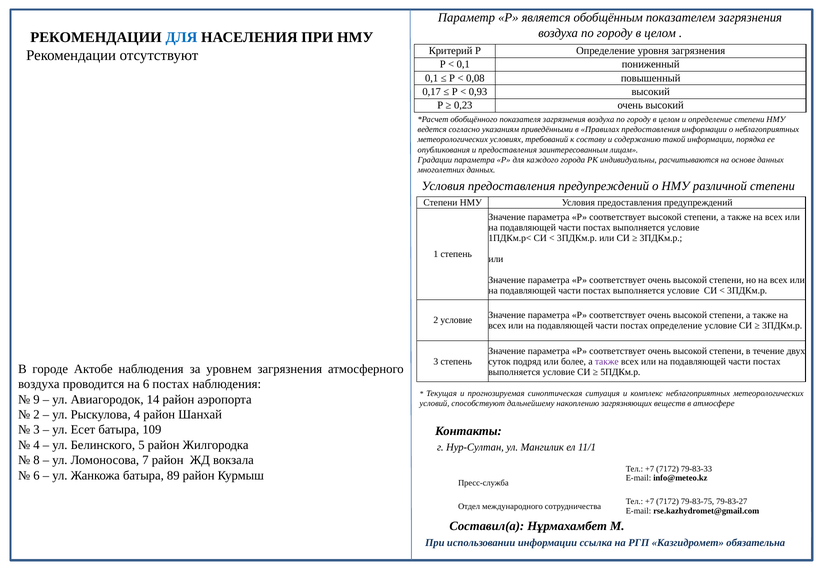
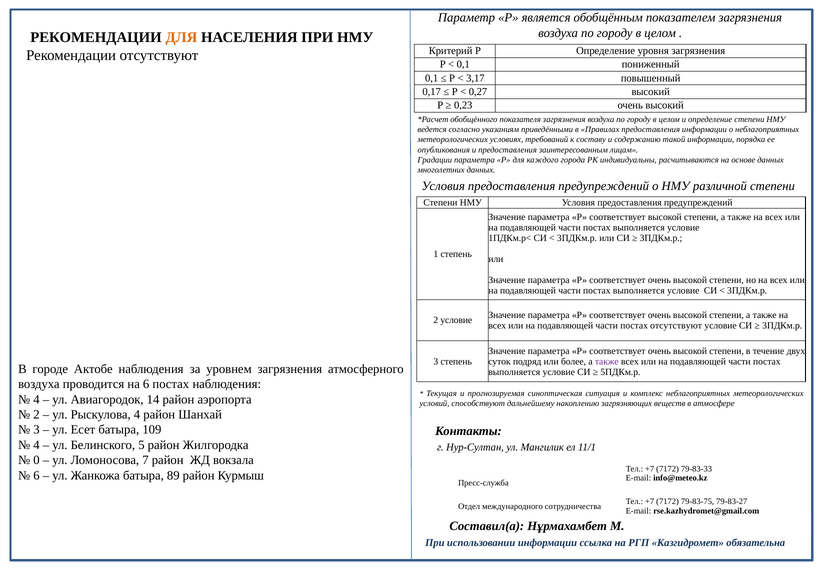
ДЛЯ at (181, 38) colour: blue -> orange
0,08: 0,08 -> 3,17
0,93: 0,93 -> 0,27
постах определение: определение -> отсутствуют
9 at (37, 399): 9 -> 4
8: 8 -> 0
